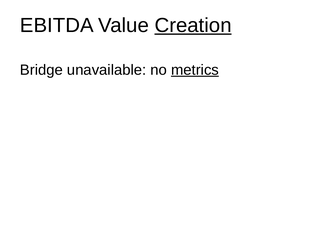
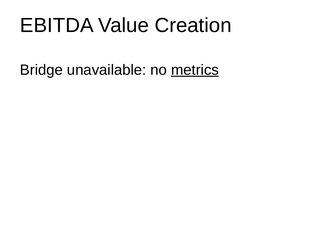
Creation underline: present -> none
